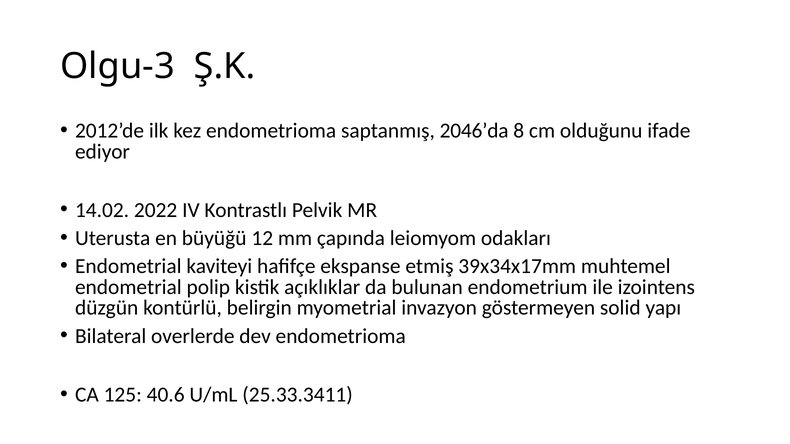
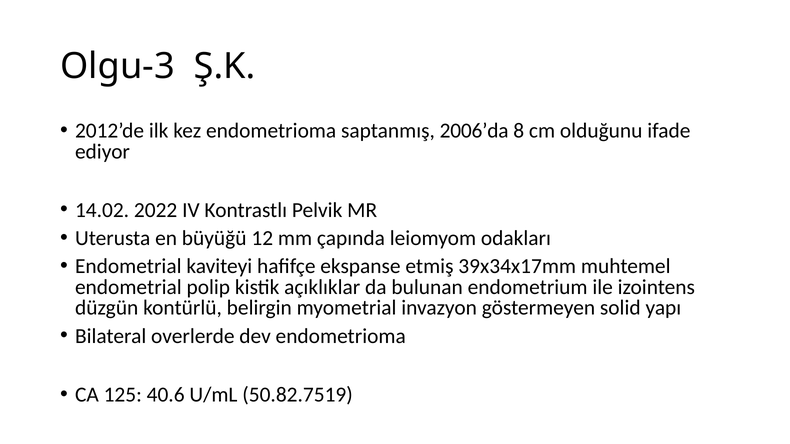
2046’da: 2046’da -> 2006’da
25.33.3411: 25.33.3411 -> 50.82.7519
